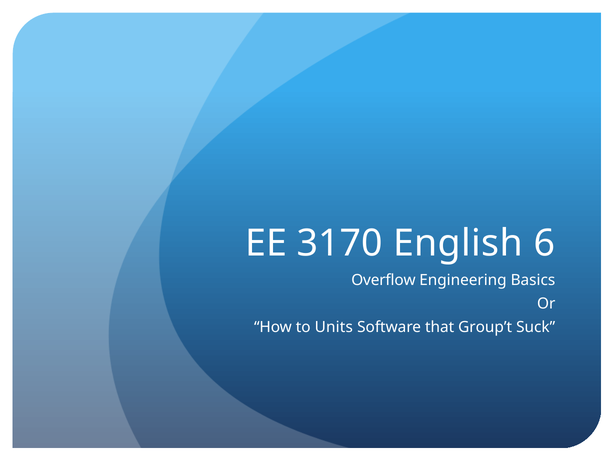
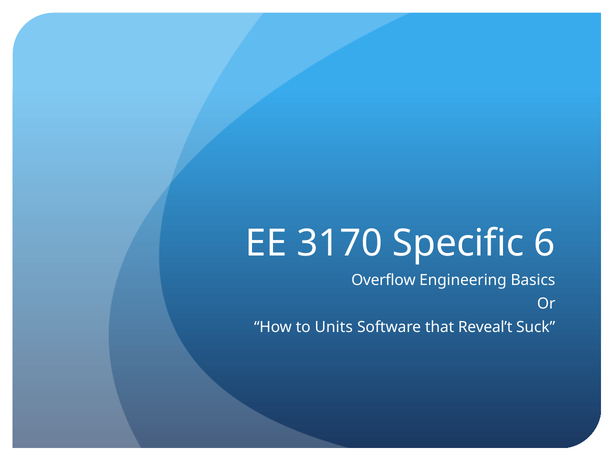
English: English -> Specific
Group’t: Group’t -> Reveal’t
